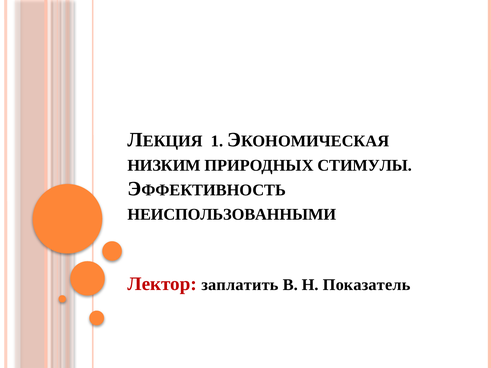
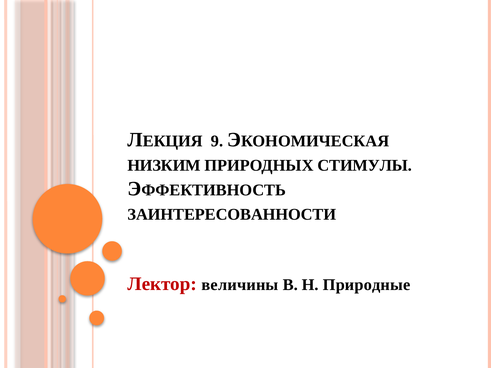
1: 1 -> 9
НЕИСПОЛЬЗОВАННЫМИ: НЕИСПОЛЬЗОВАННЫМИ -> ЗАИНТЕРЕСОВАННОСТИ
заплатить: заплатить -> величины
Показатель: Показатель -> Природные
